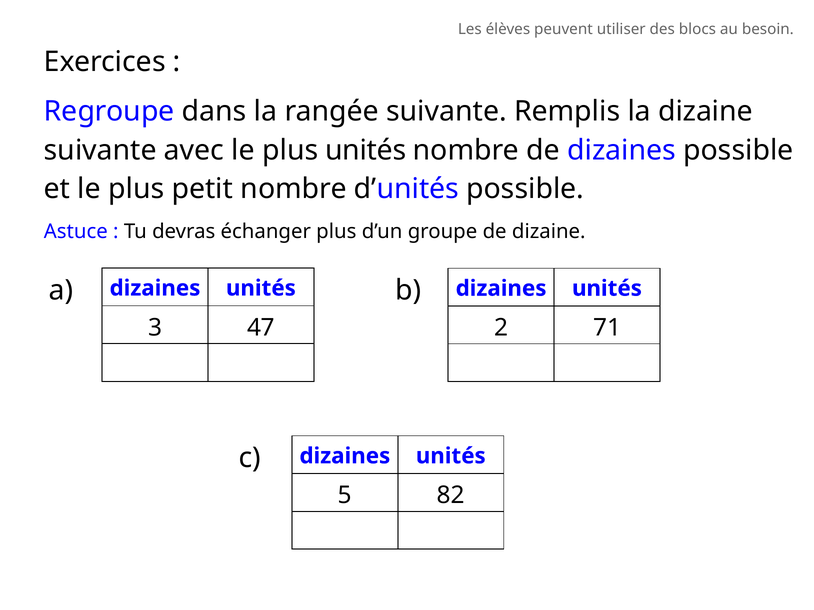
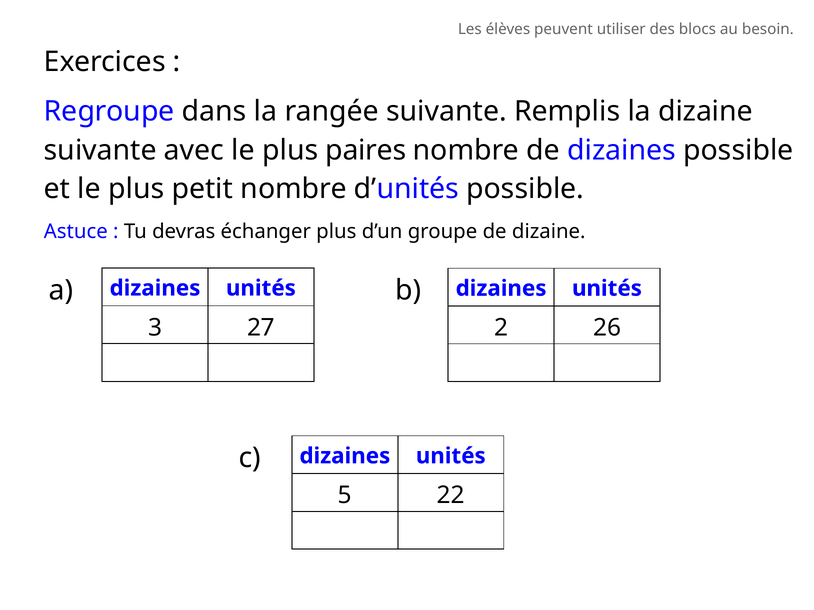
plus unités: unités -> paires
47: 47 -> 27
71: 71 -> 26
82: 82 -> 22
